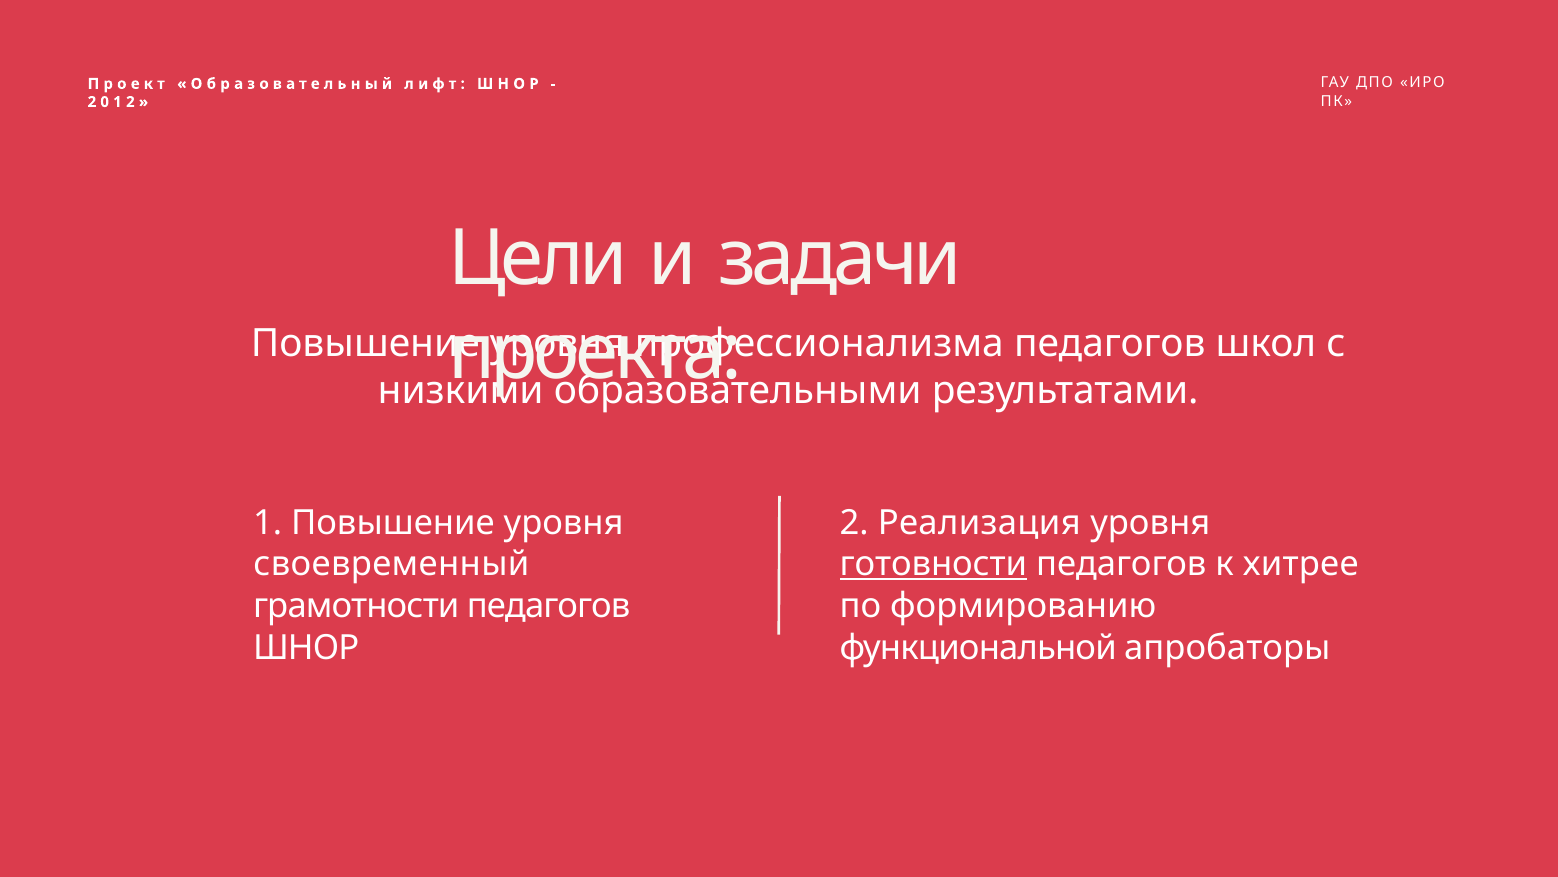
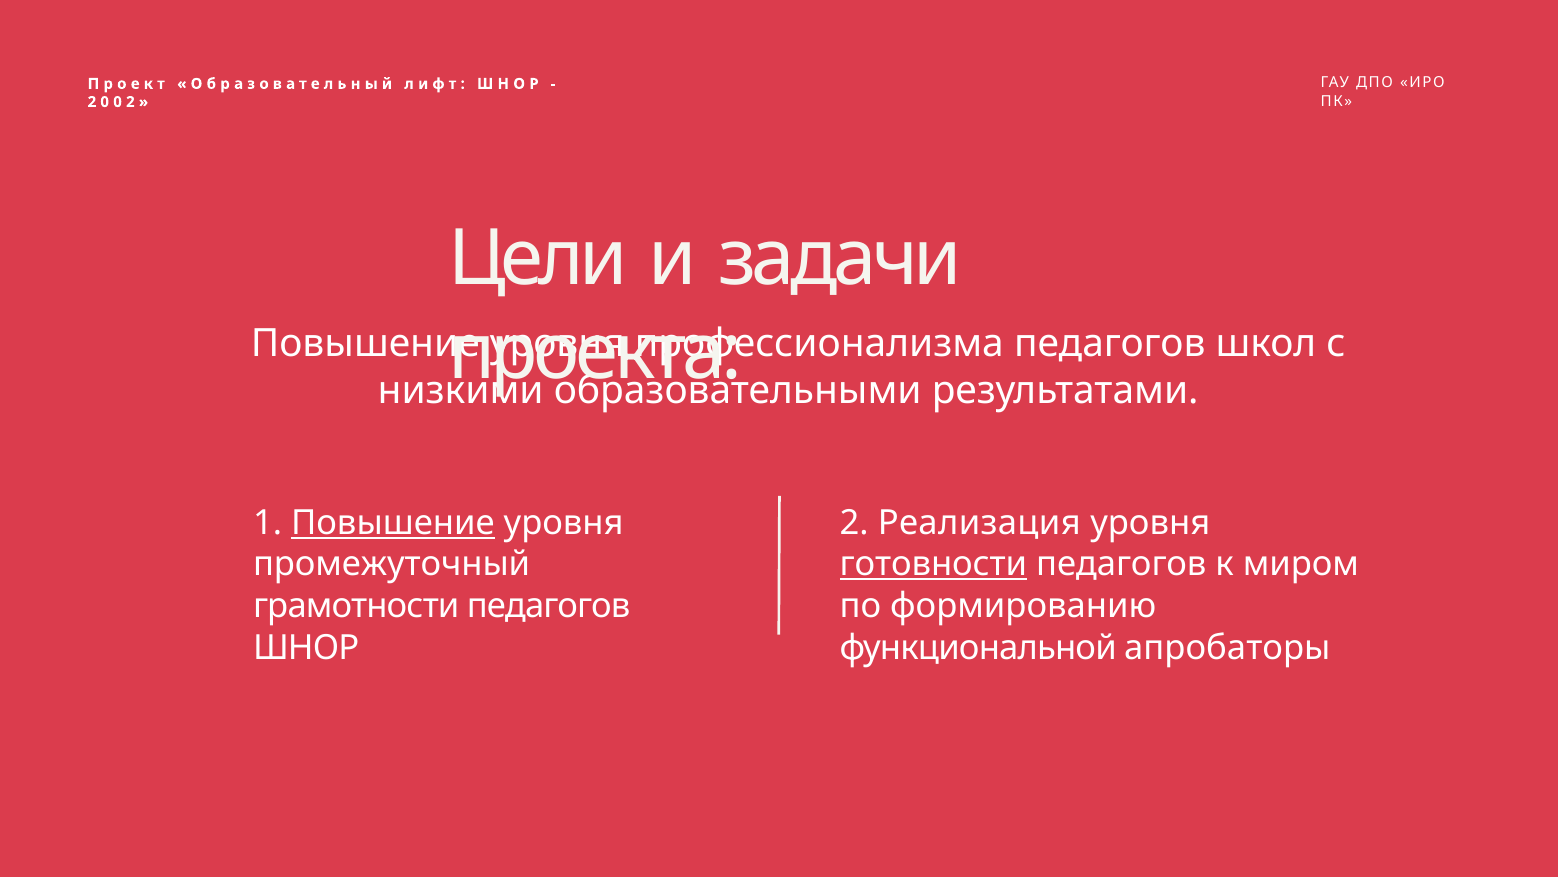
1 at (118, 102): 1 -> 0
Повышение at (393, 522) underline: none -> present
своевременный: своевременный -> промежуточный
хитрее: хитрее -> миром
